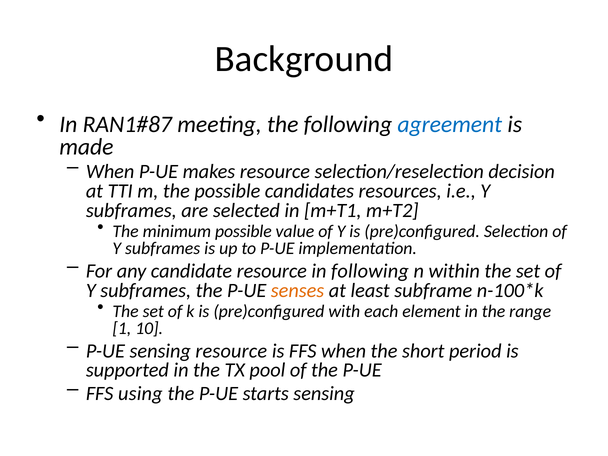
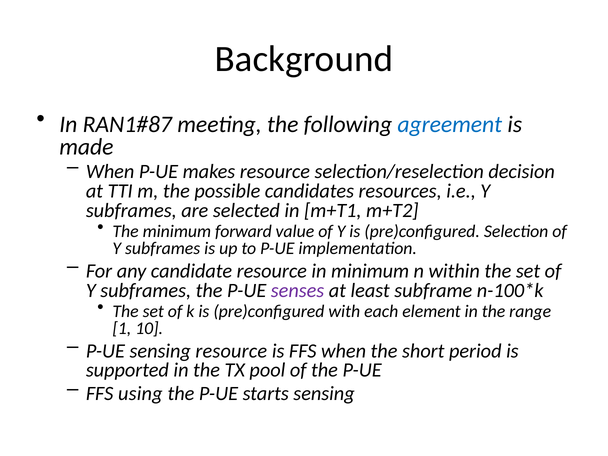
minimum possible: possible -> forward
in following: following -> minimum
senses colour: orange -> purple
